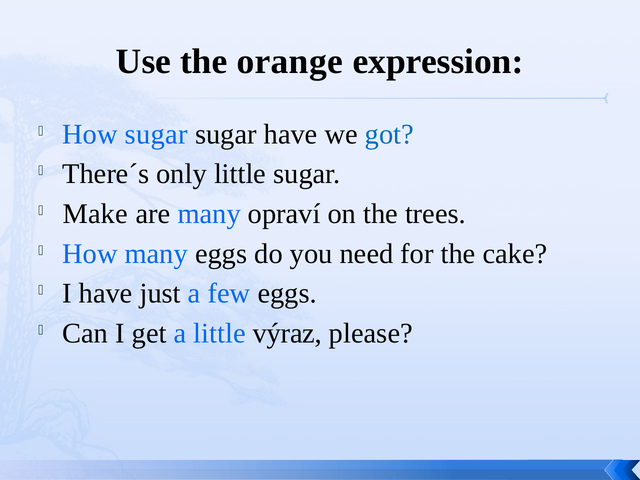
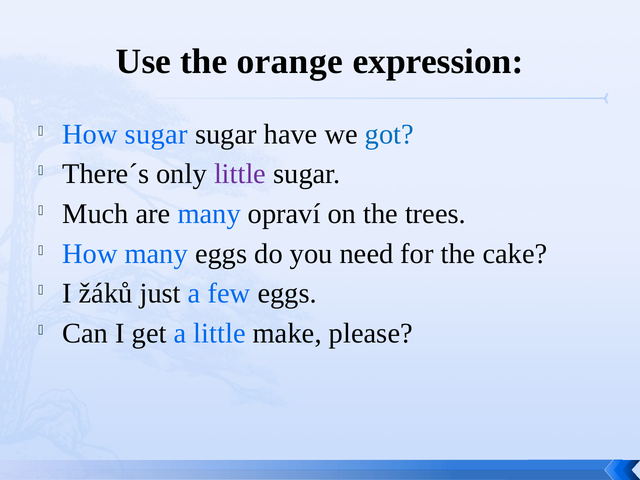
little at (240, 174) colour: black -> purple
Make: Make -> Much
I have: have -> žáků
výraz: výraz -> make
